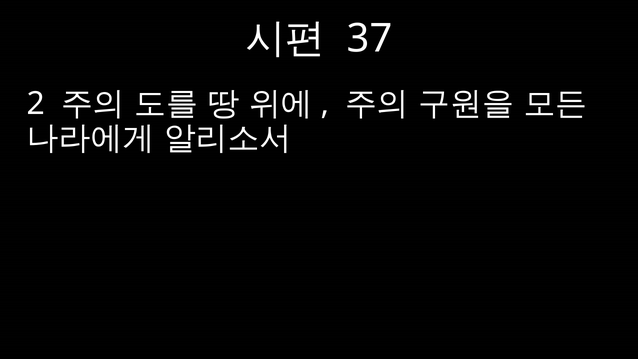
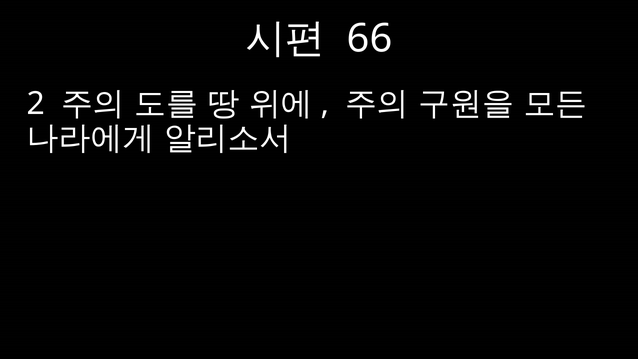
37: 37 -> 66
